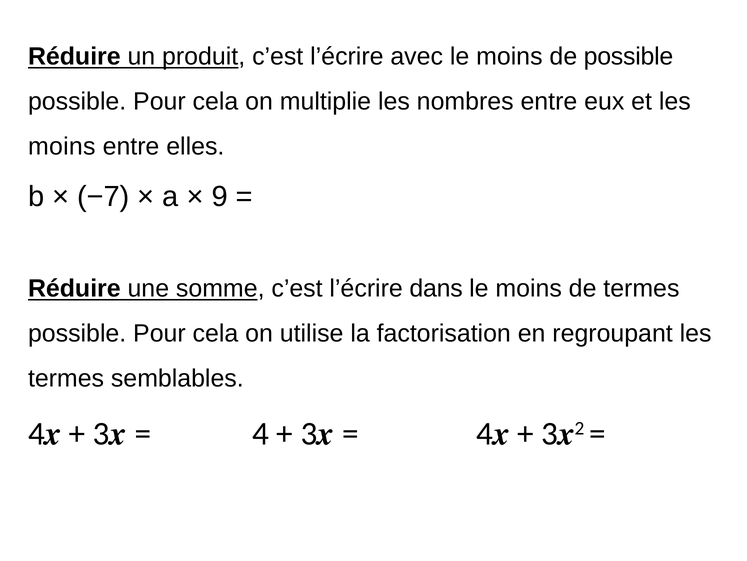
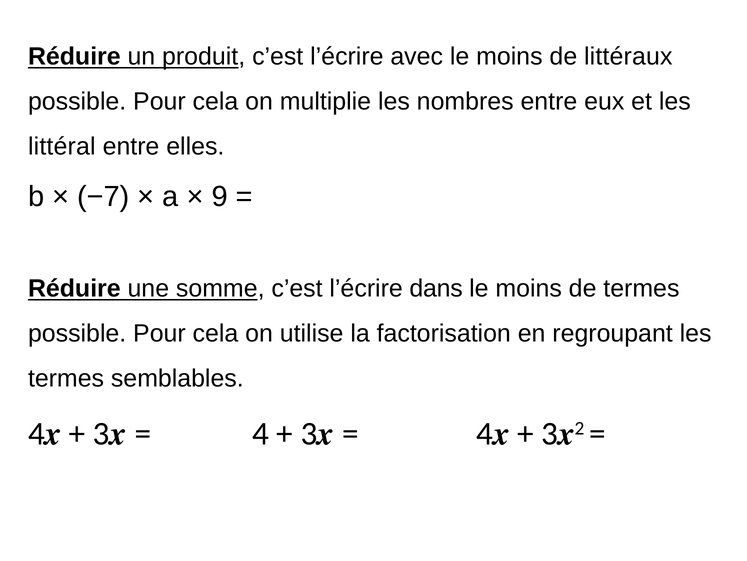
de possible: possible -> littéraux
moins at (62, 146): moins -> littéral
